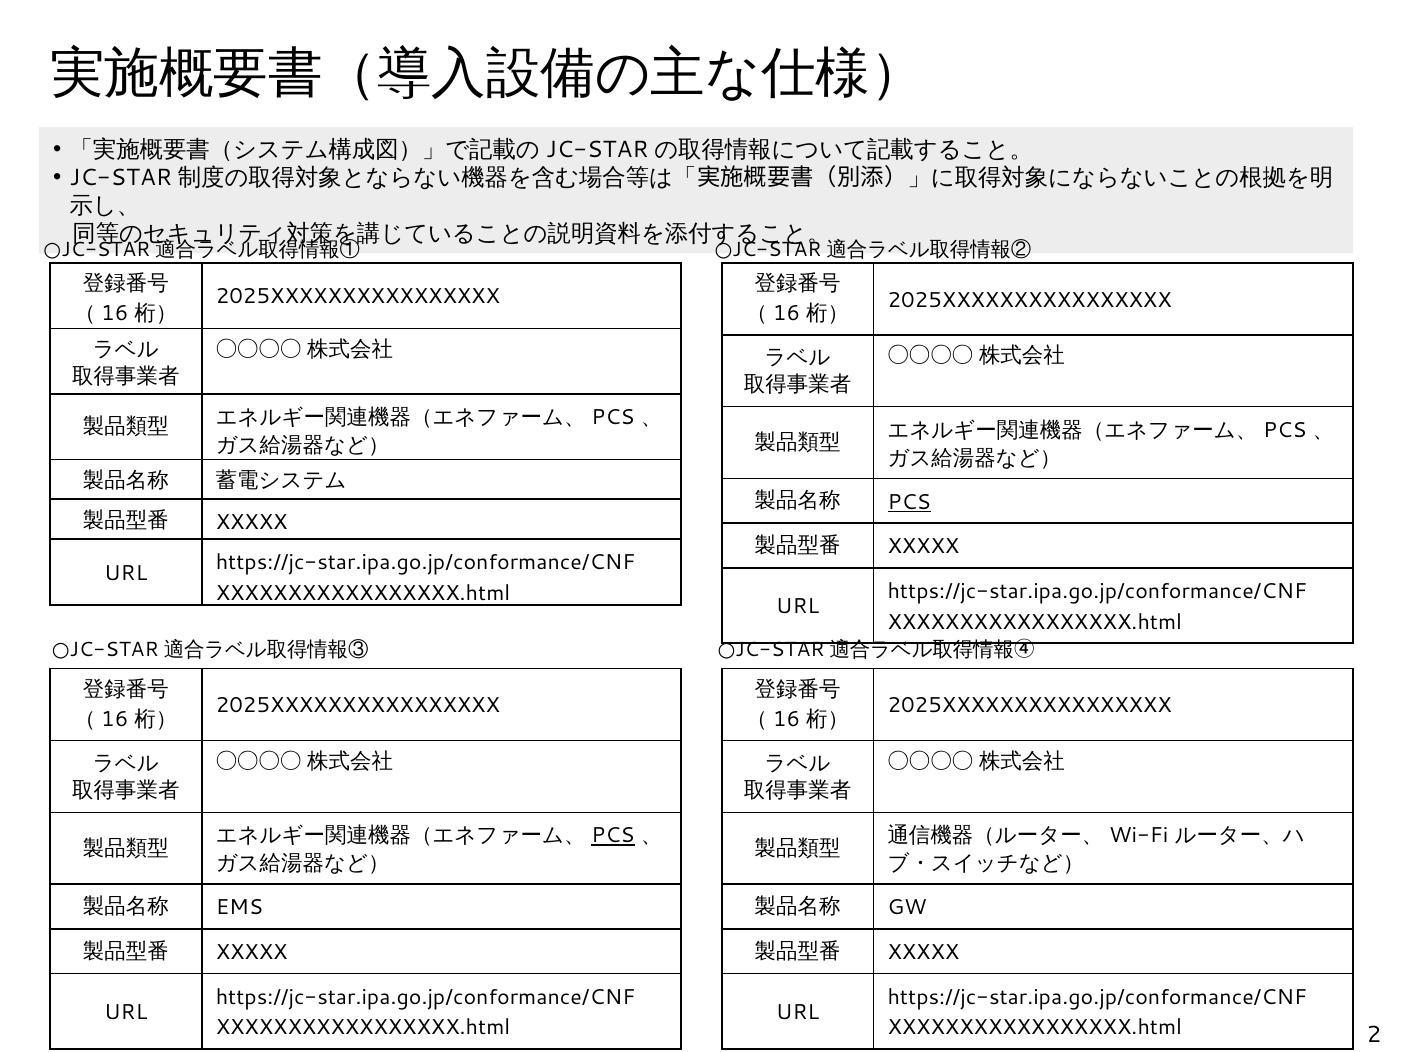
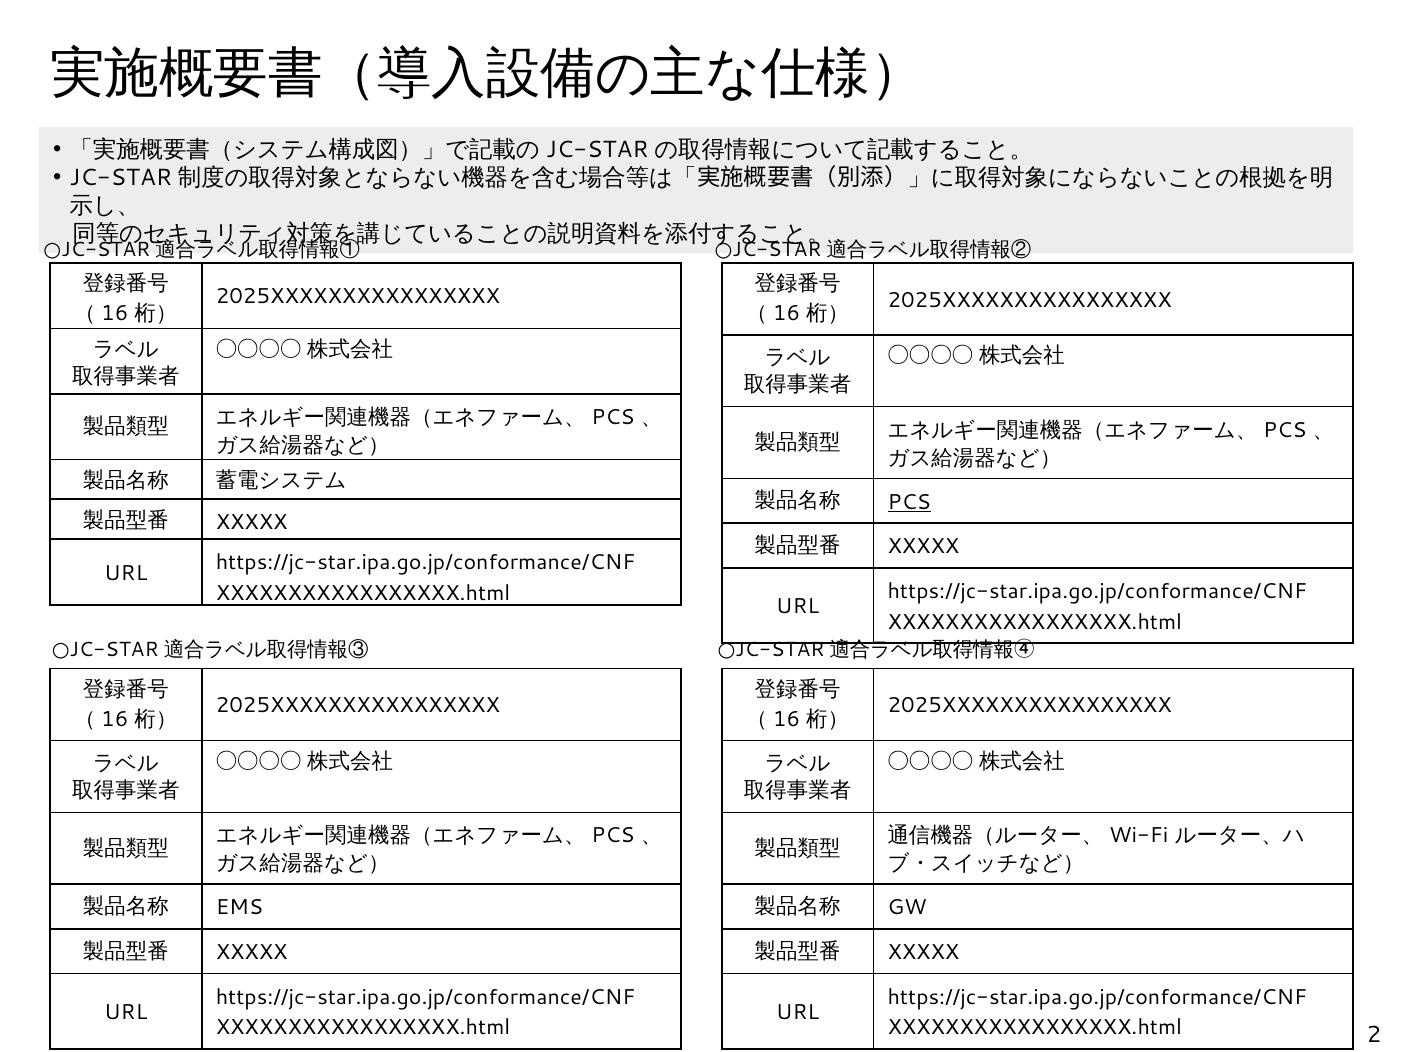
PCS at (613, 836) underline: present -> none
